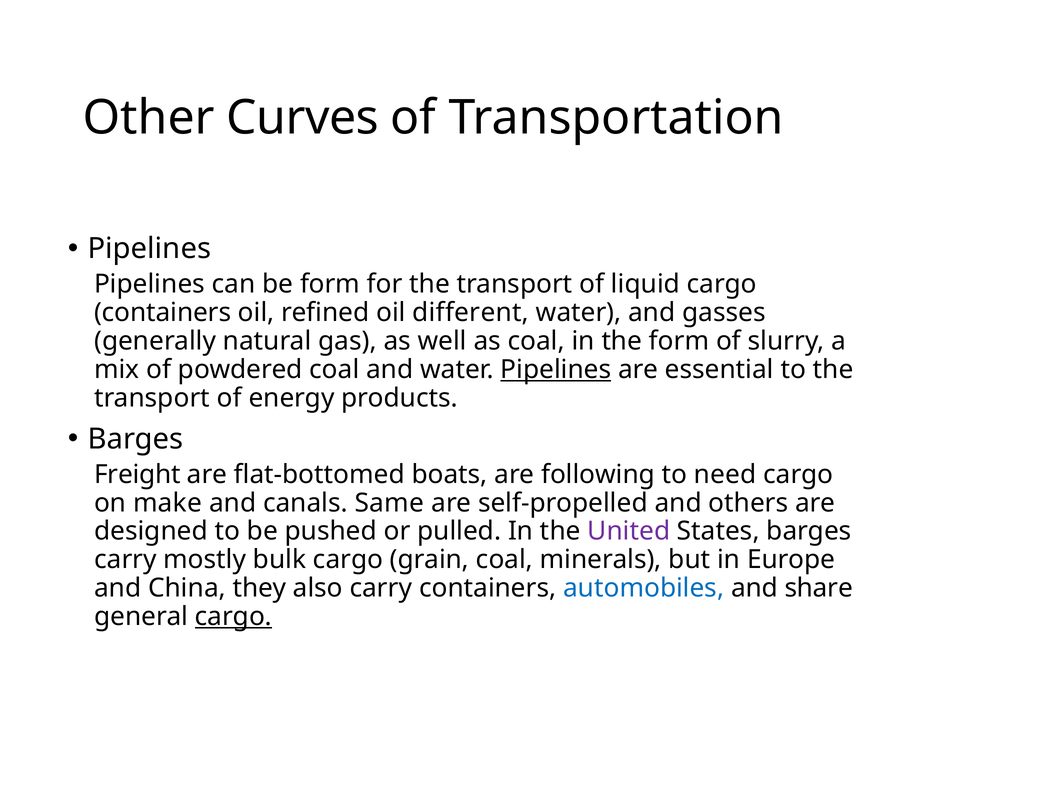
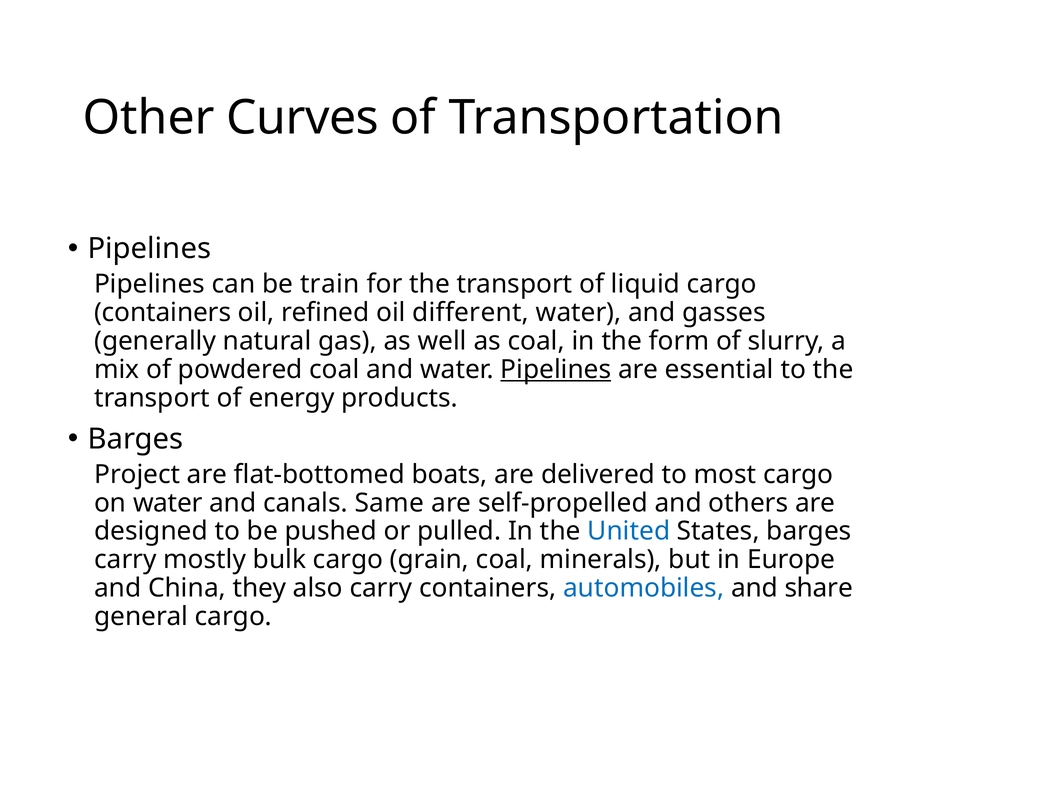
be form: form -> train
Freight: Freight -> Project
following: following -> delivered
need: need -> most
on make: make -> water
United colour: purple -> blue
cargo at (233, 616) underline: present -> none
